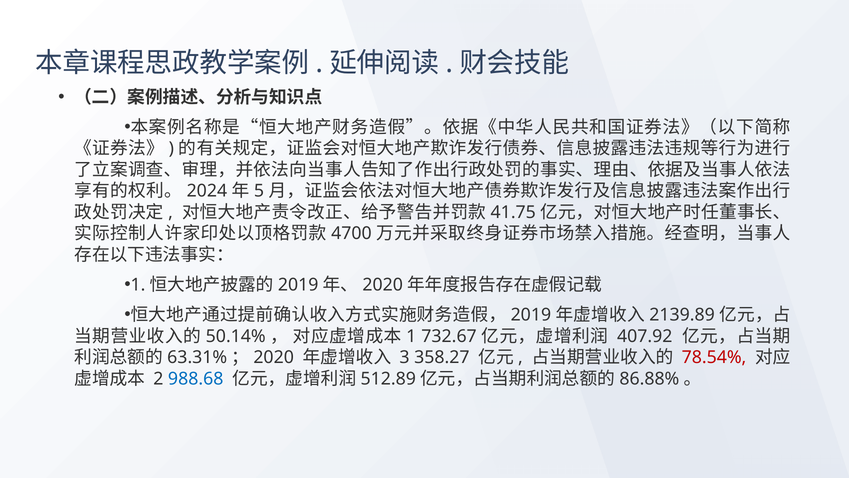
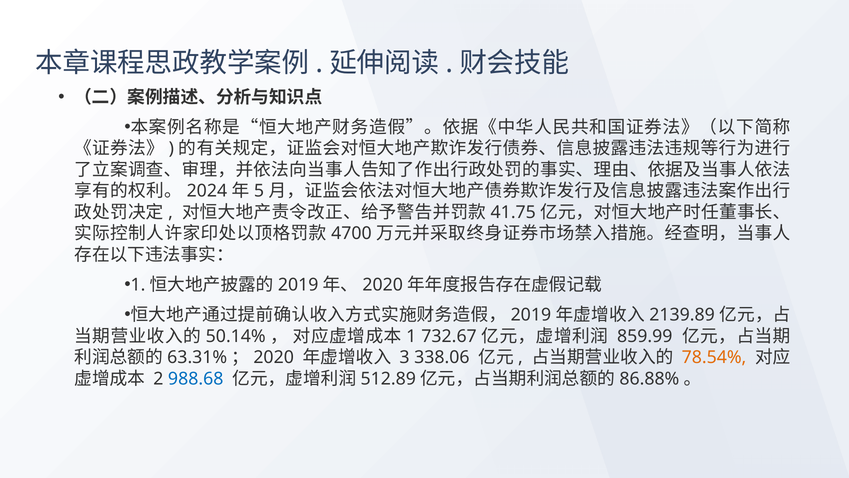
407.92: 407.92 -> 859.99
358.27: 358.27 -> 338.06
78.54% colour: red -> orange
